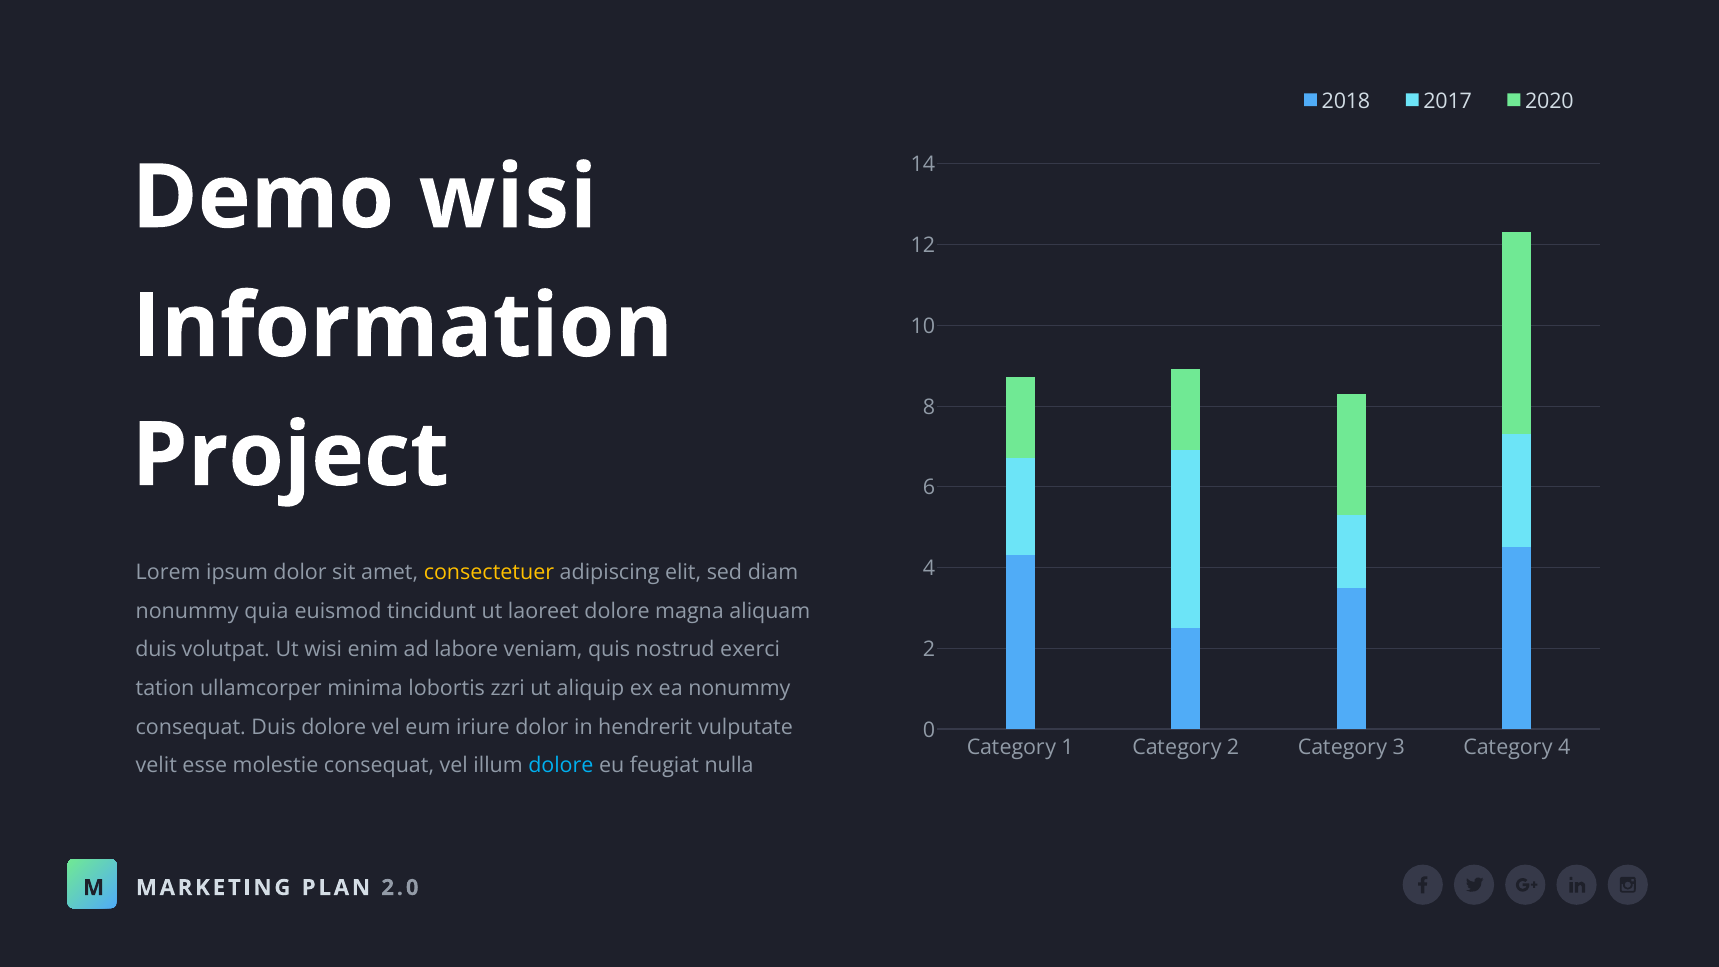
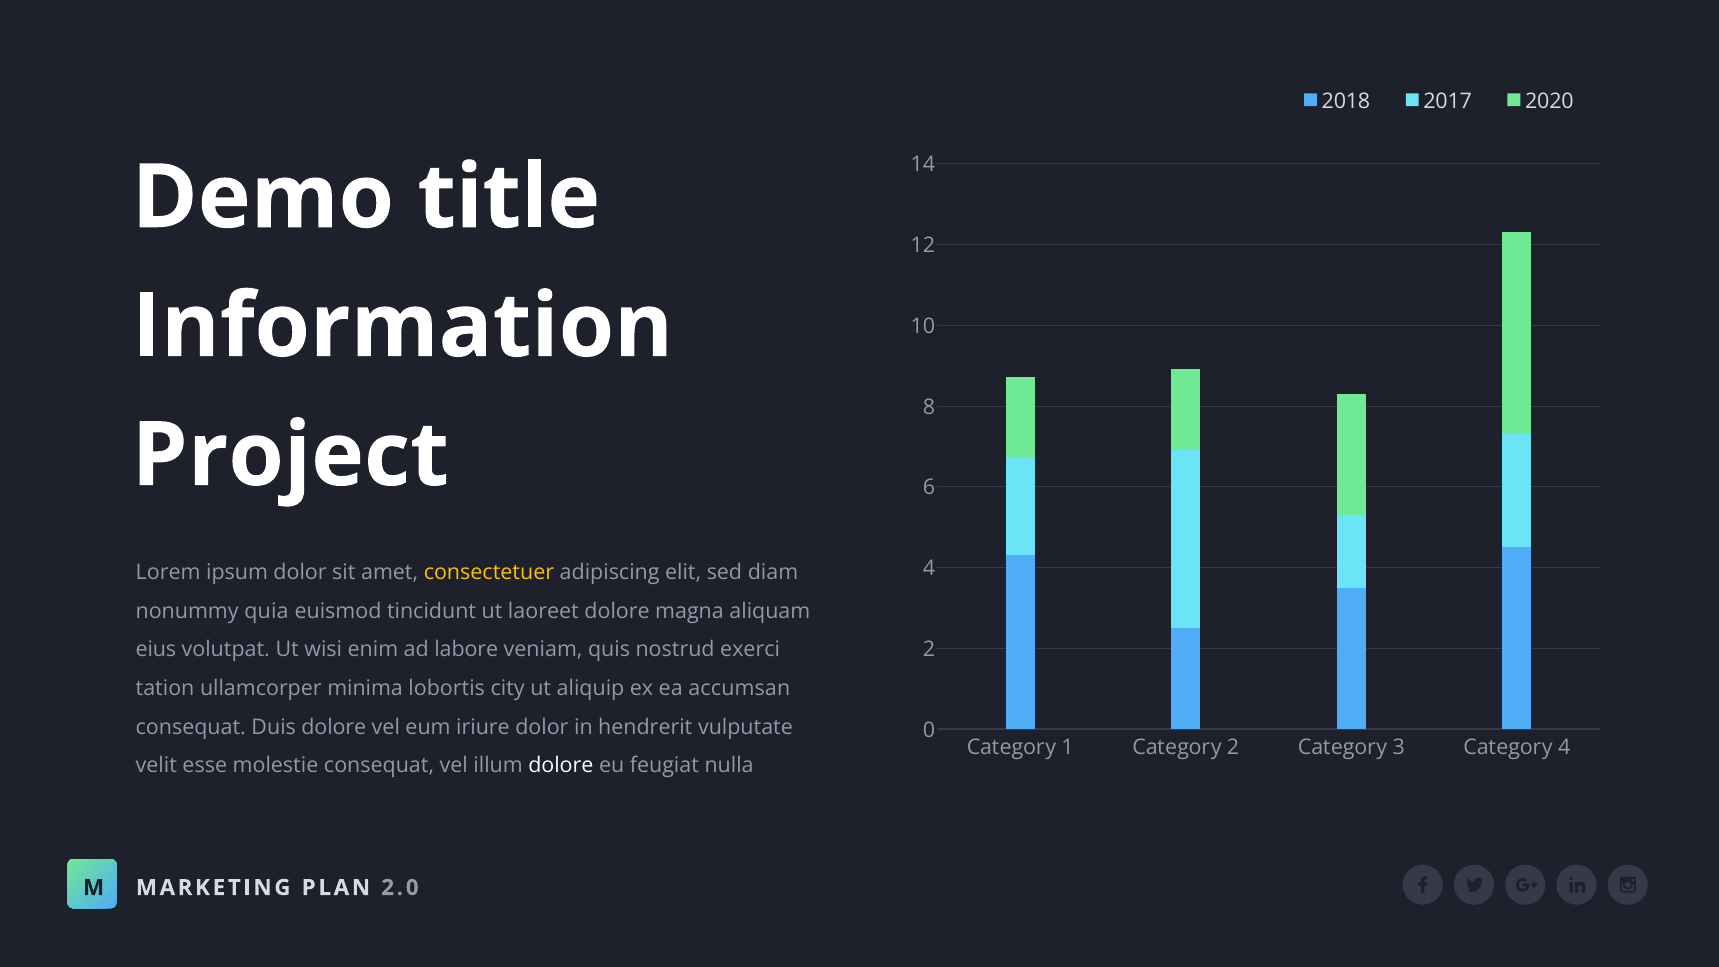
Demo wisi: wisi -> title
duis at (156, 650): duis -> eius
zzri: zzri -> city
ea nonummy: nonummy -> accumsan
dolore at (561, 766) colour: light blue -> white
